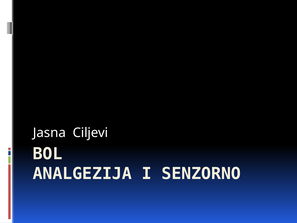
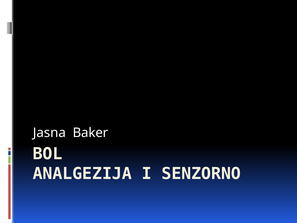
Ciljevi: Ciljevi -> Baker
